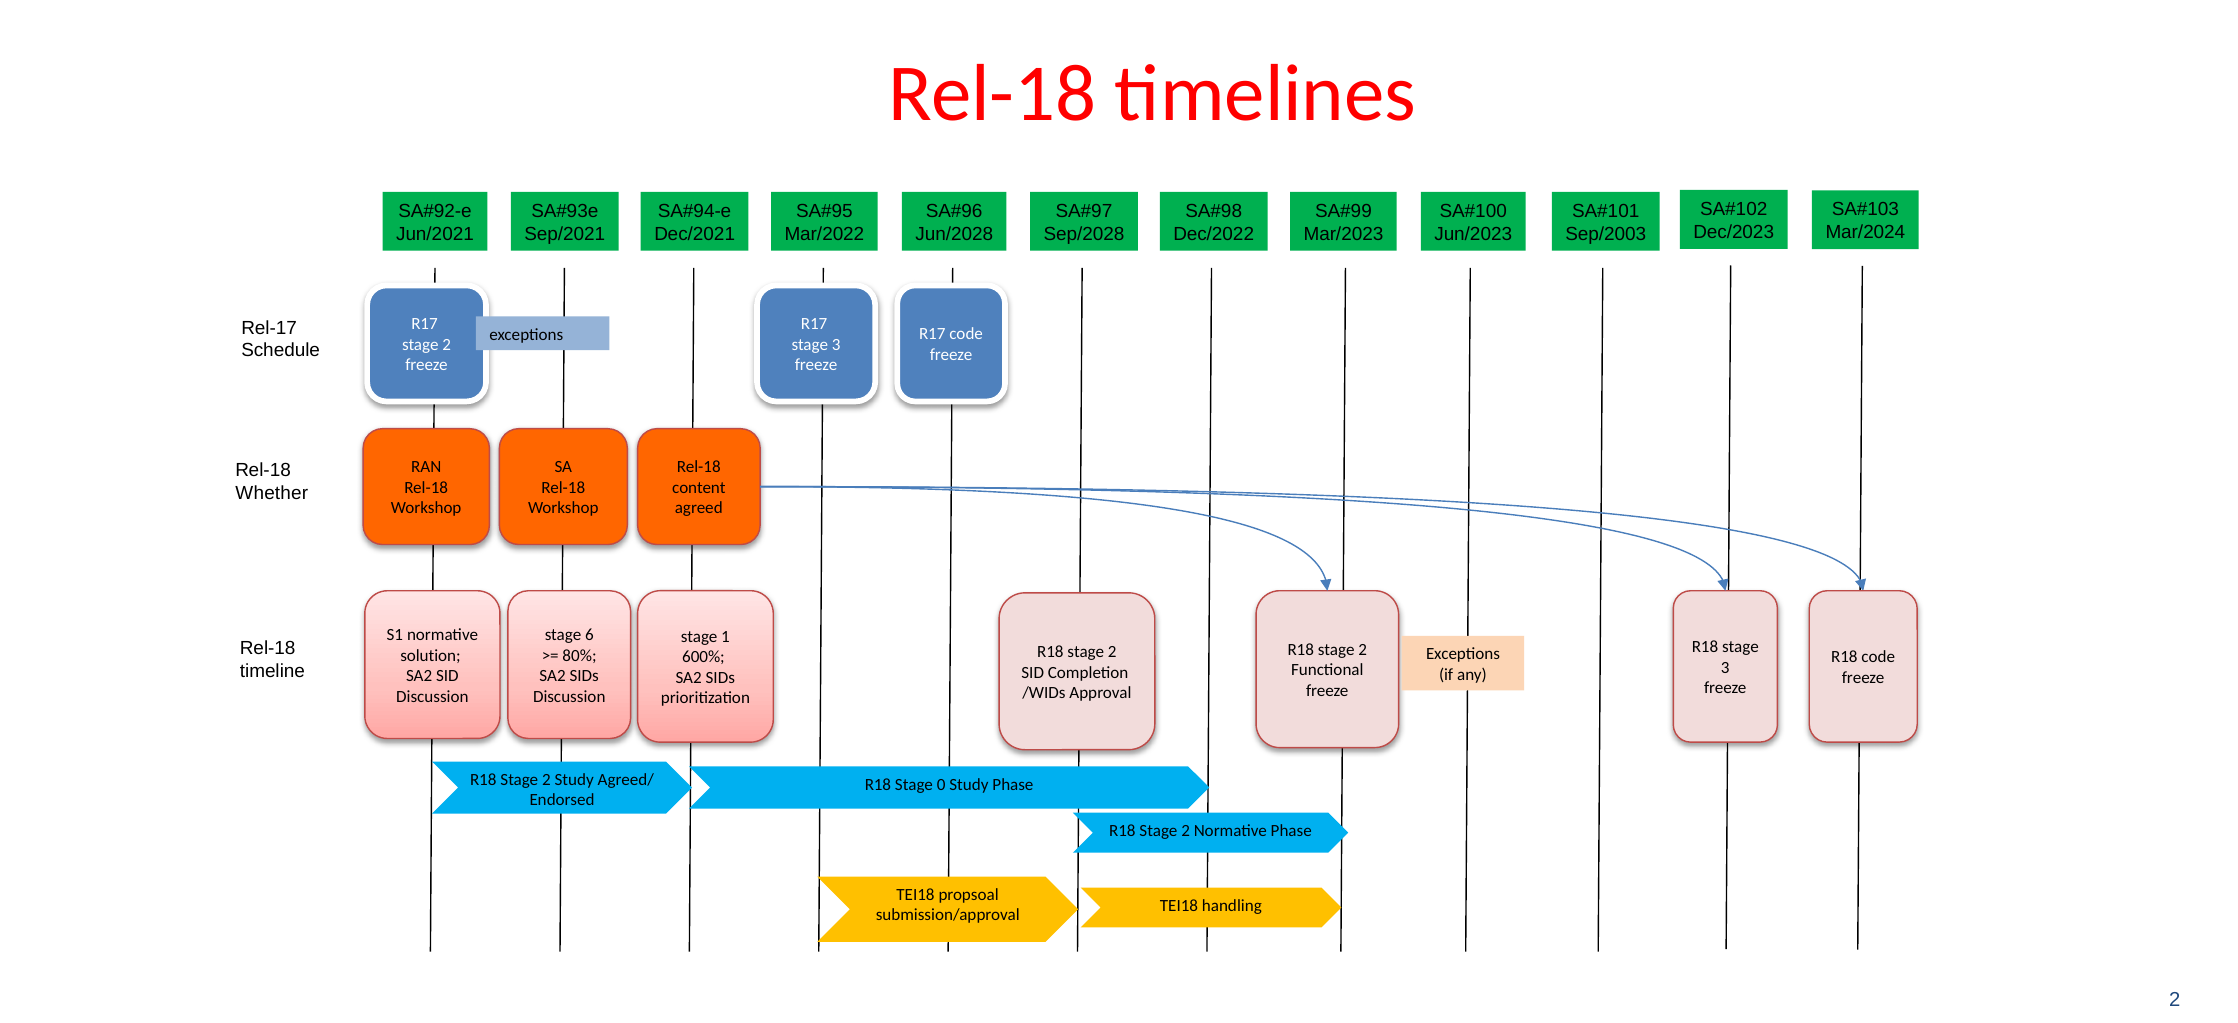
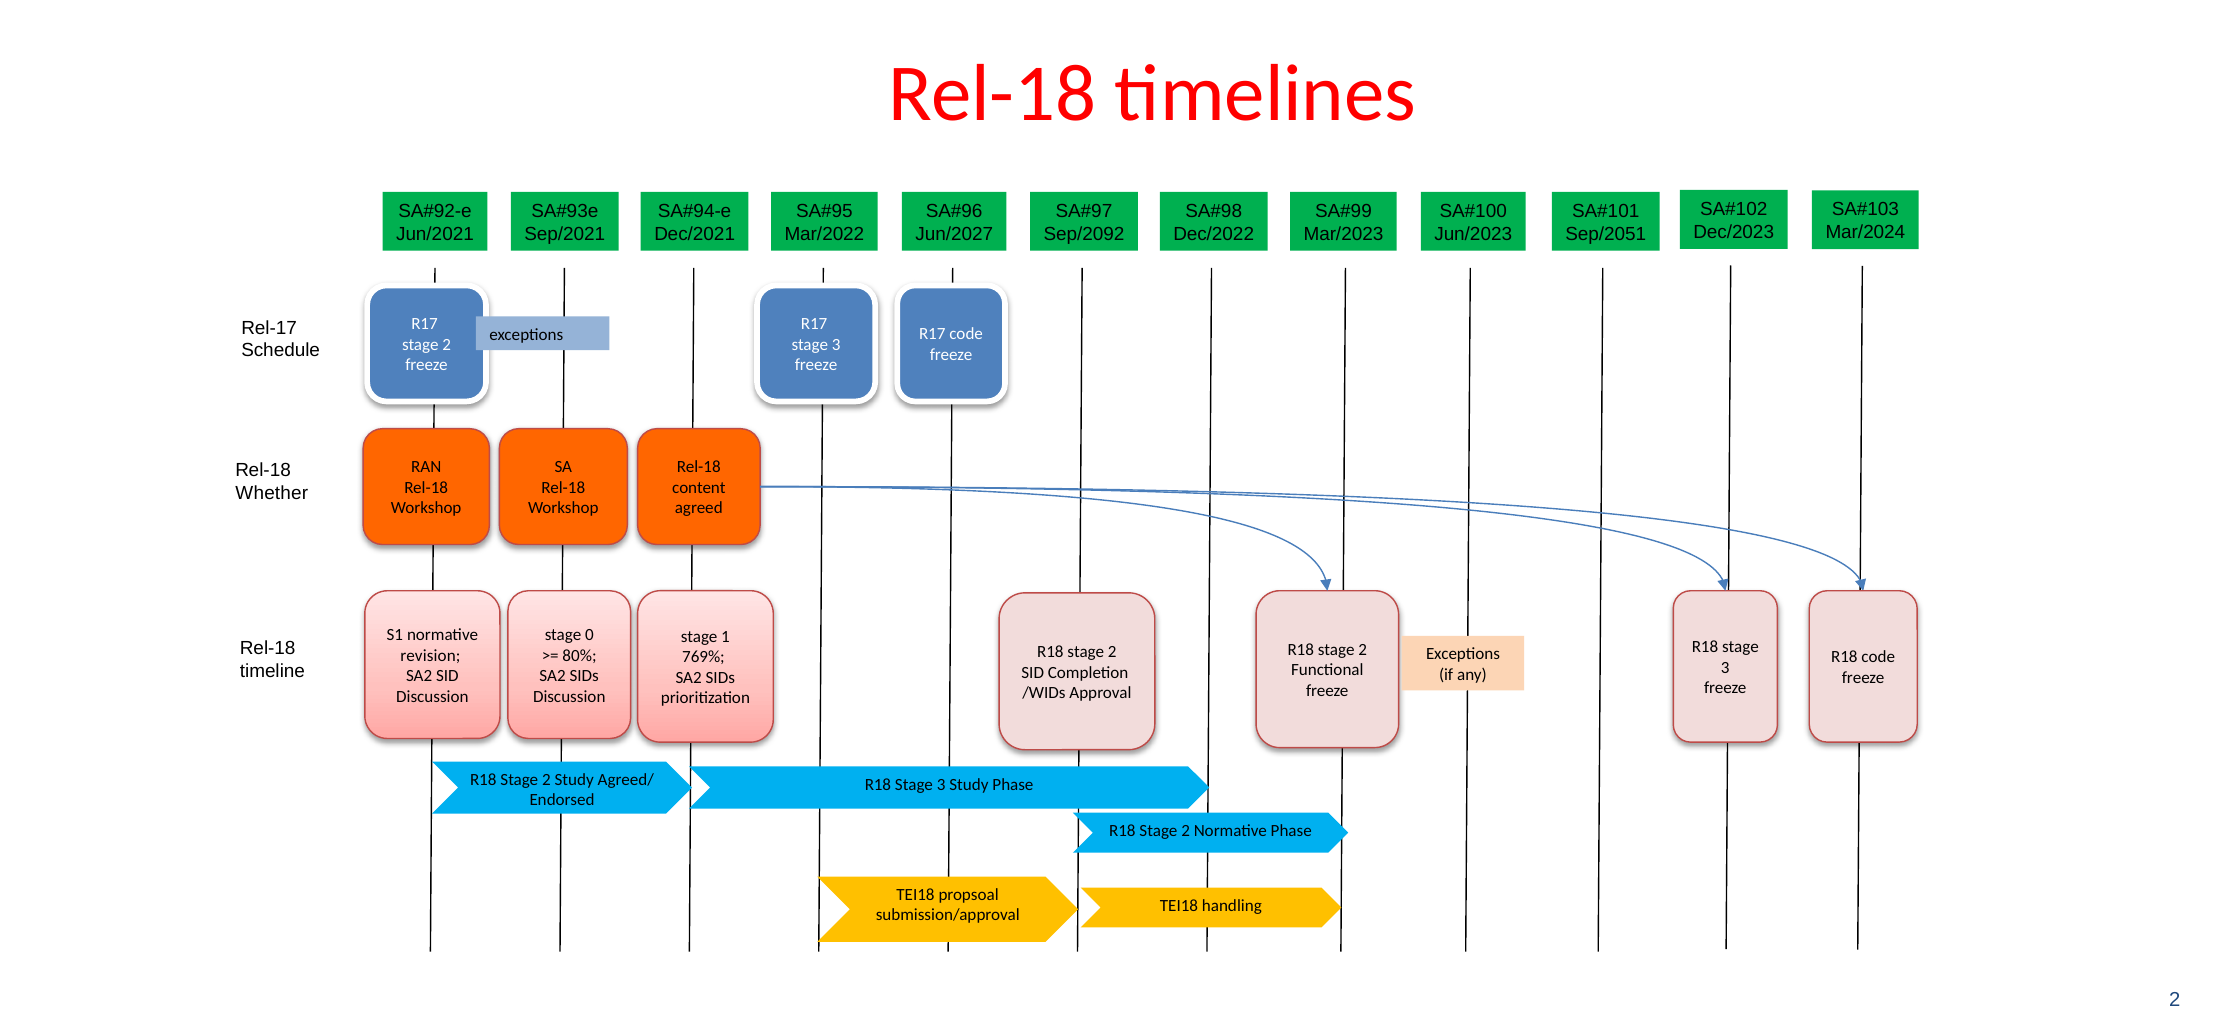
Jun/2028: Jun/2028 -> Jun/2027
Sep/2028: Sep/2028 -> Sep/2092
Sep/2003: Sep/2003 -> Sep/2051
6: 6 -> 0
solution: solution -> revision
600%: 600% -> 769%
0 at (941, 785): 0 -> 3
